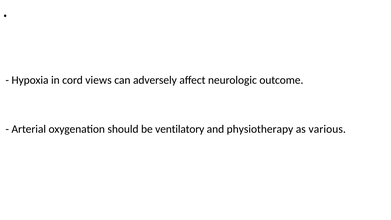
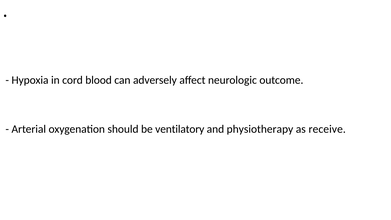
views: views -> blood
various: various -> receive
